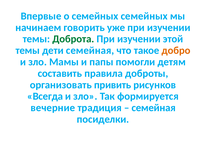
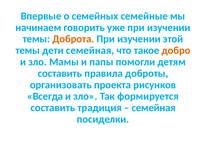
семейных семейных: семейных -> семейные
Доброта colour: green -> orange
привить: привить -> проекта
вечерние at (53, 107): вечерние -> составить
